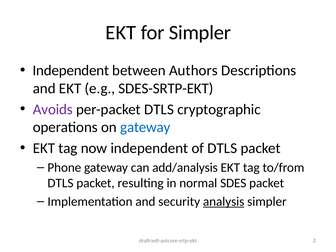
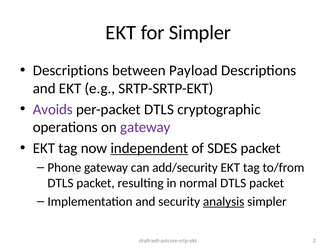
Independent at (71, 70): Independent -> Descriptions
Authors: Authors -> Payload
SDES-SRTP-EKT: SDES-SRTP-EKT -> SRTP-SRTP-EKT
gateway at (145, 127) colour: blue -> purple
independent at (149, 148) underline: none -> present
of DTLS: DTLS -> SDES
add/analysis: add/analysis -> add/security
normal SDES: SDES -> DTLS
